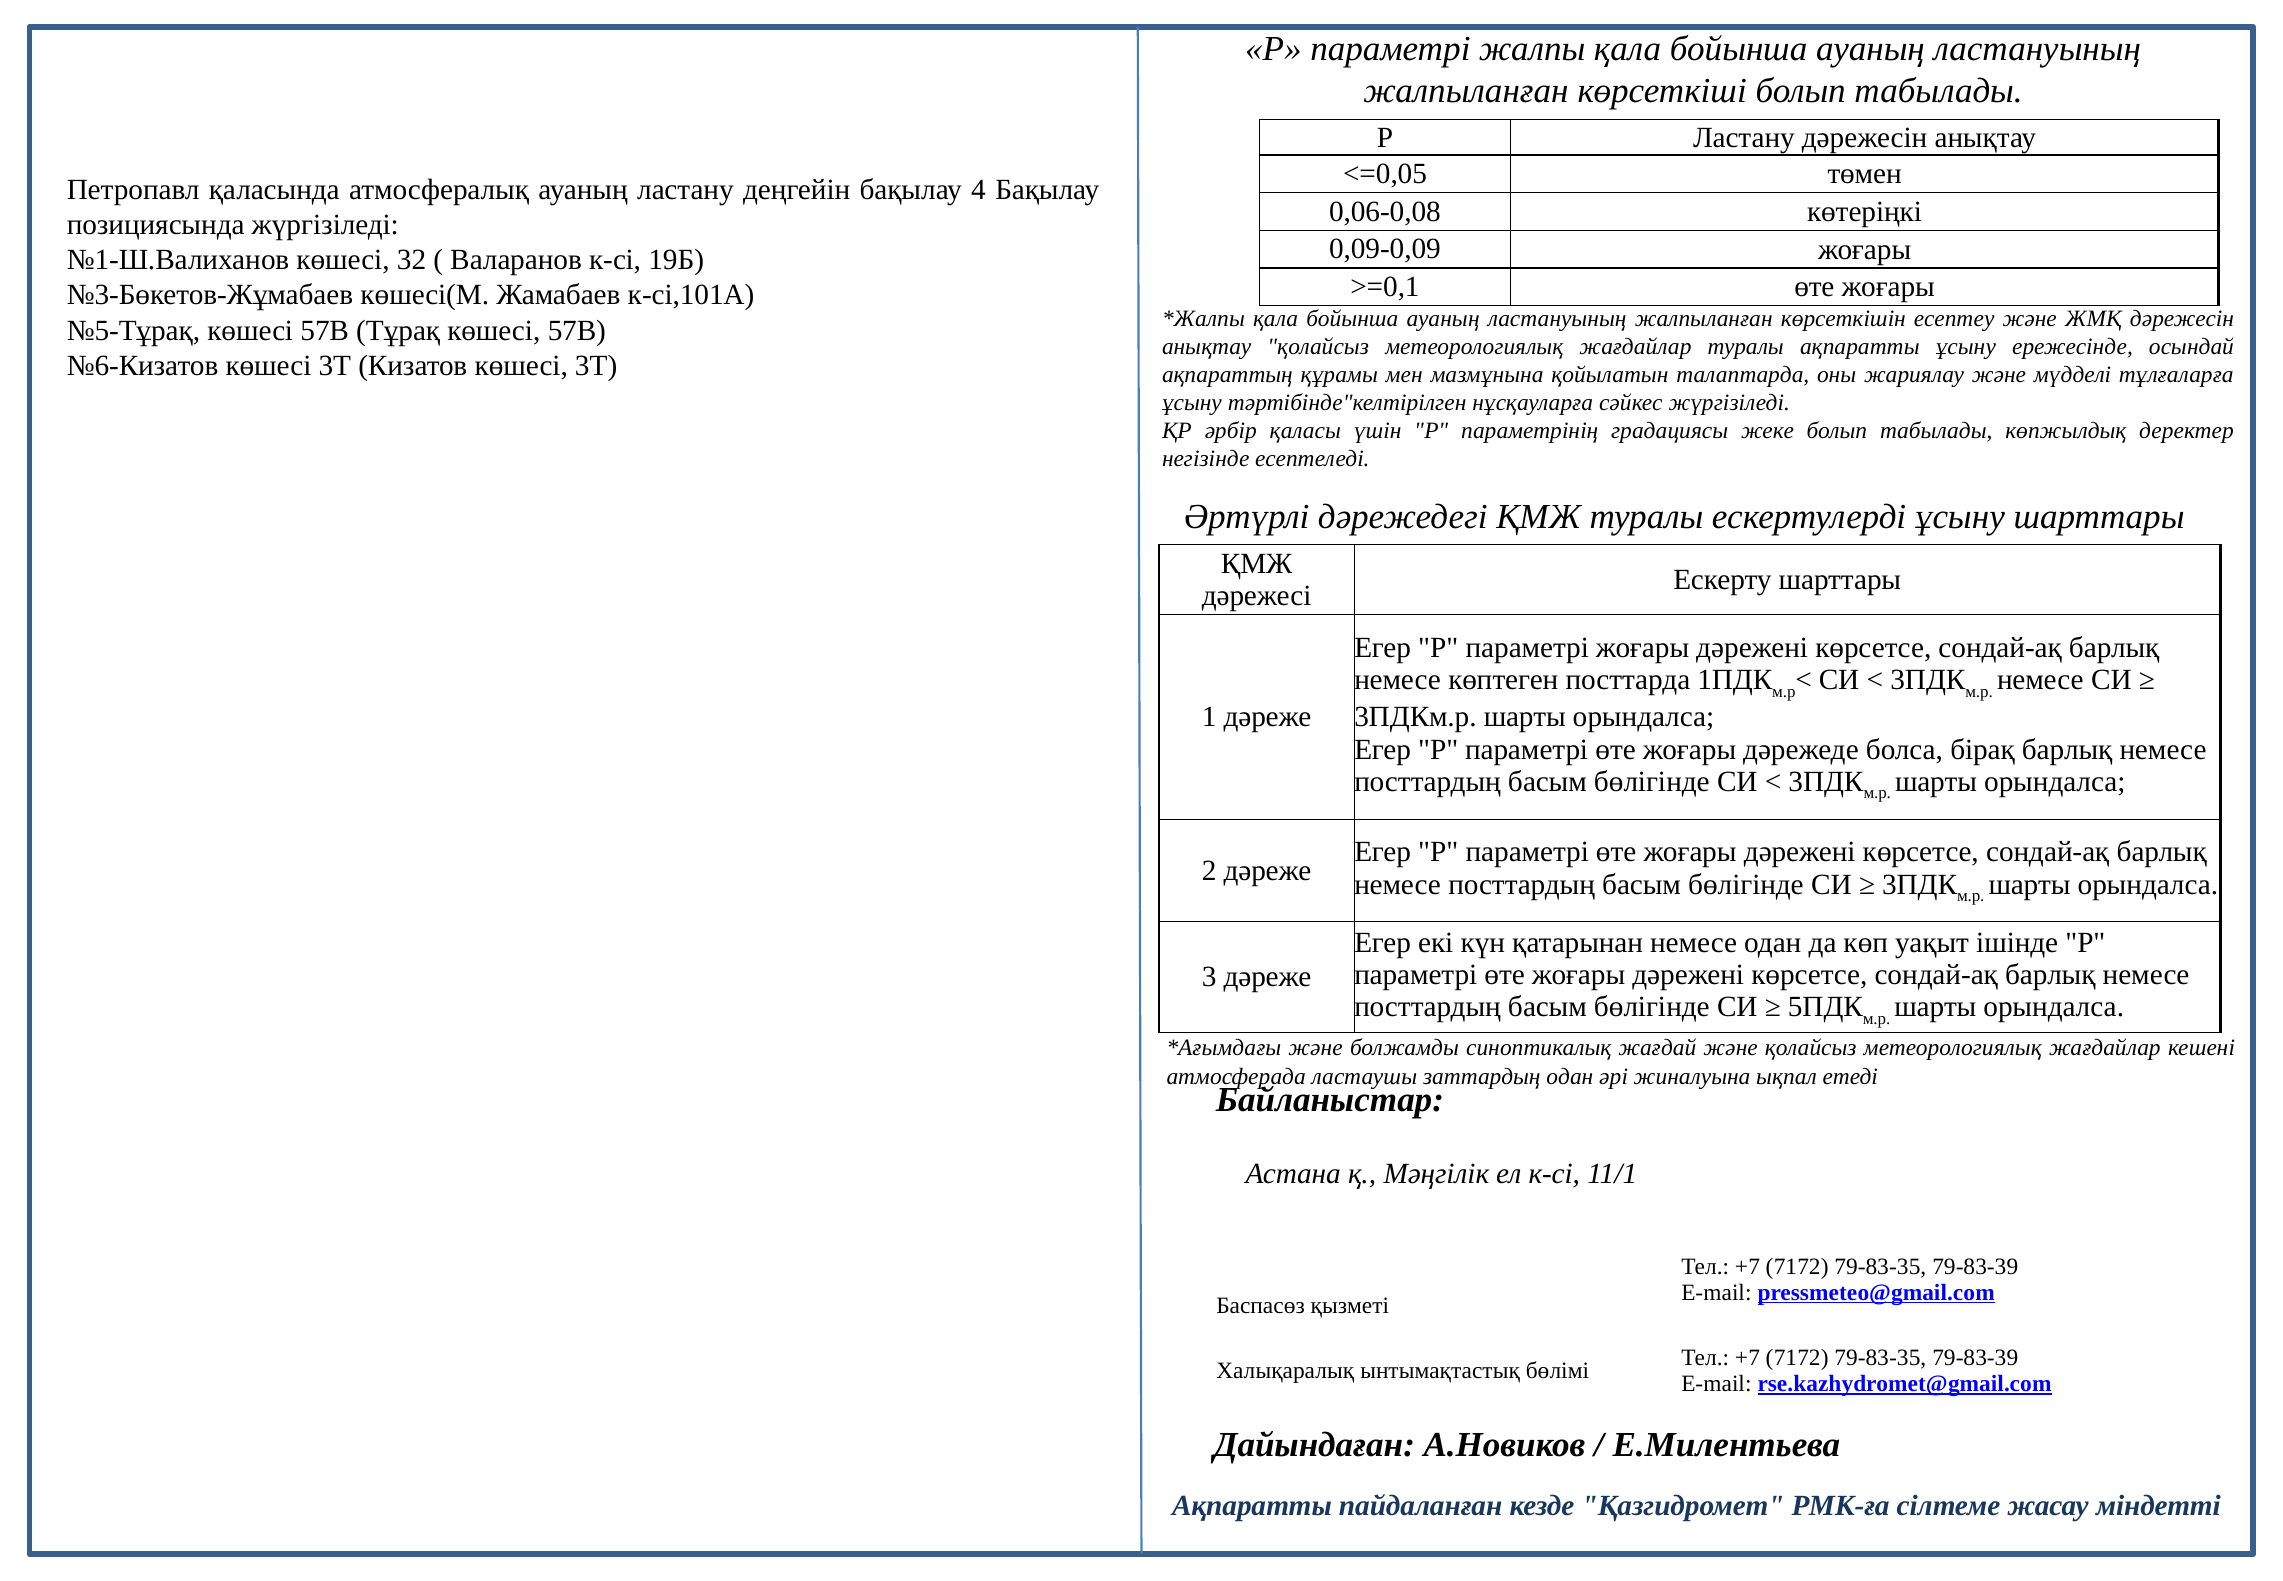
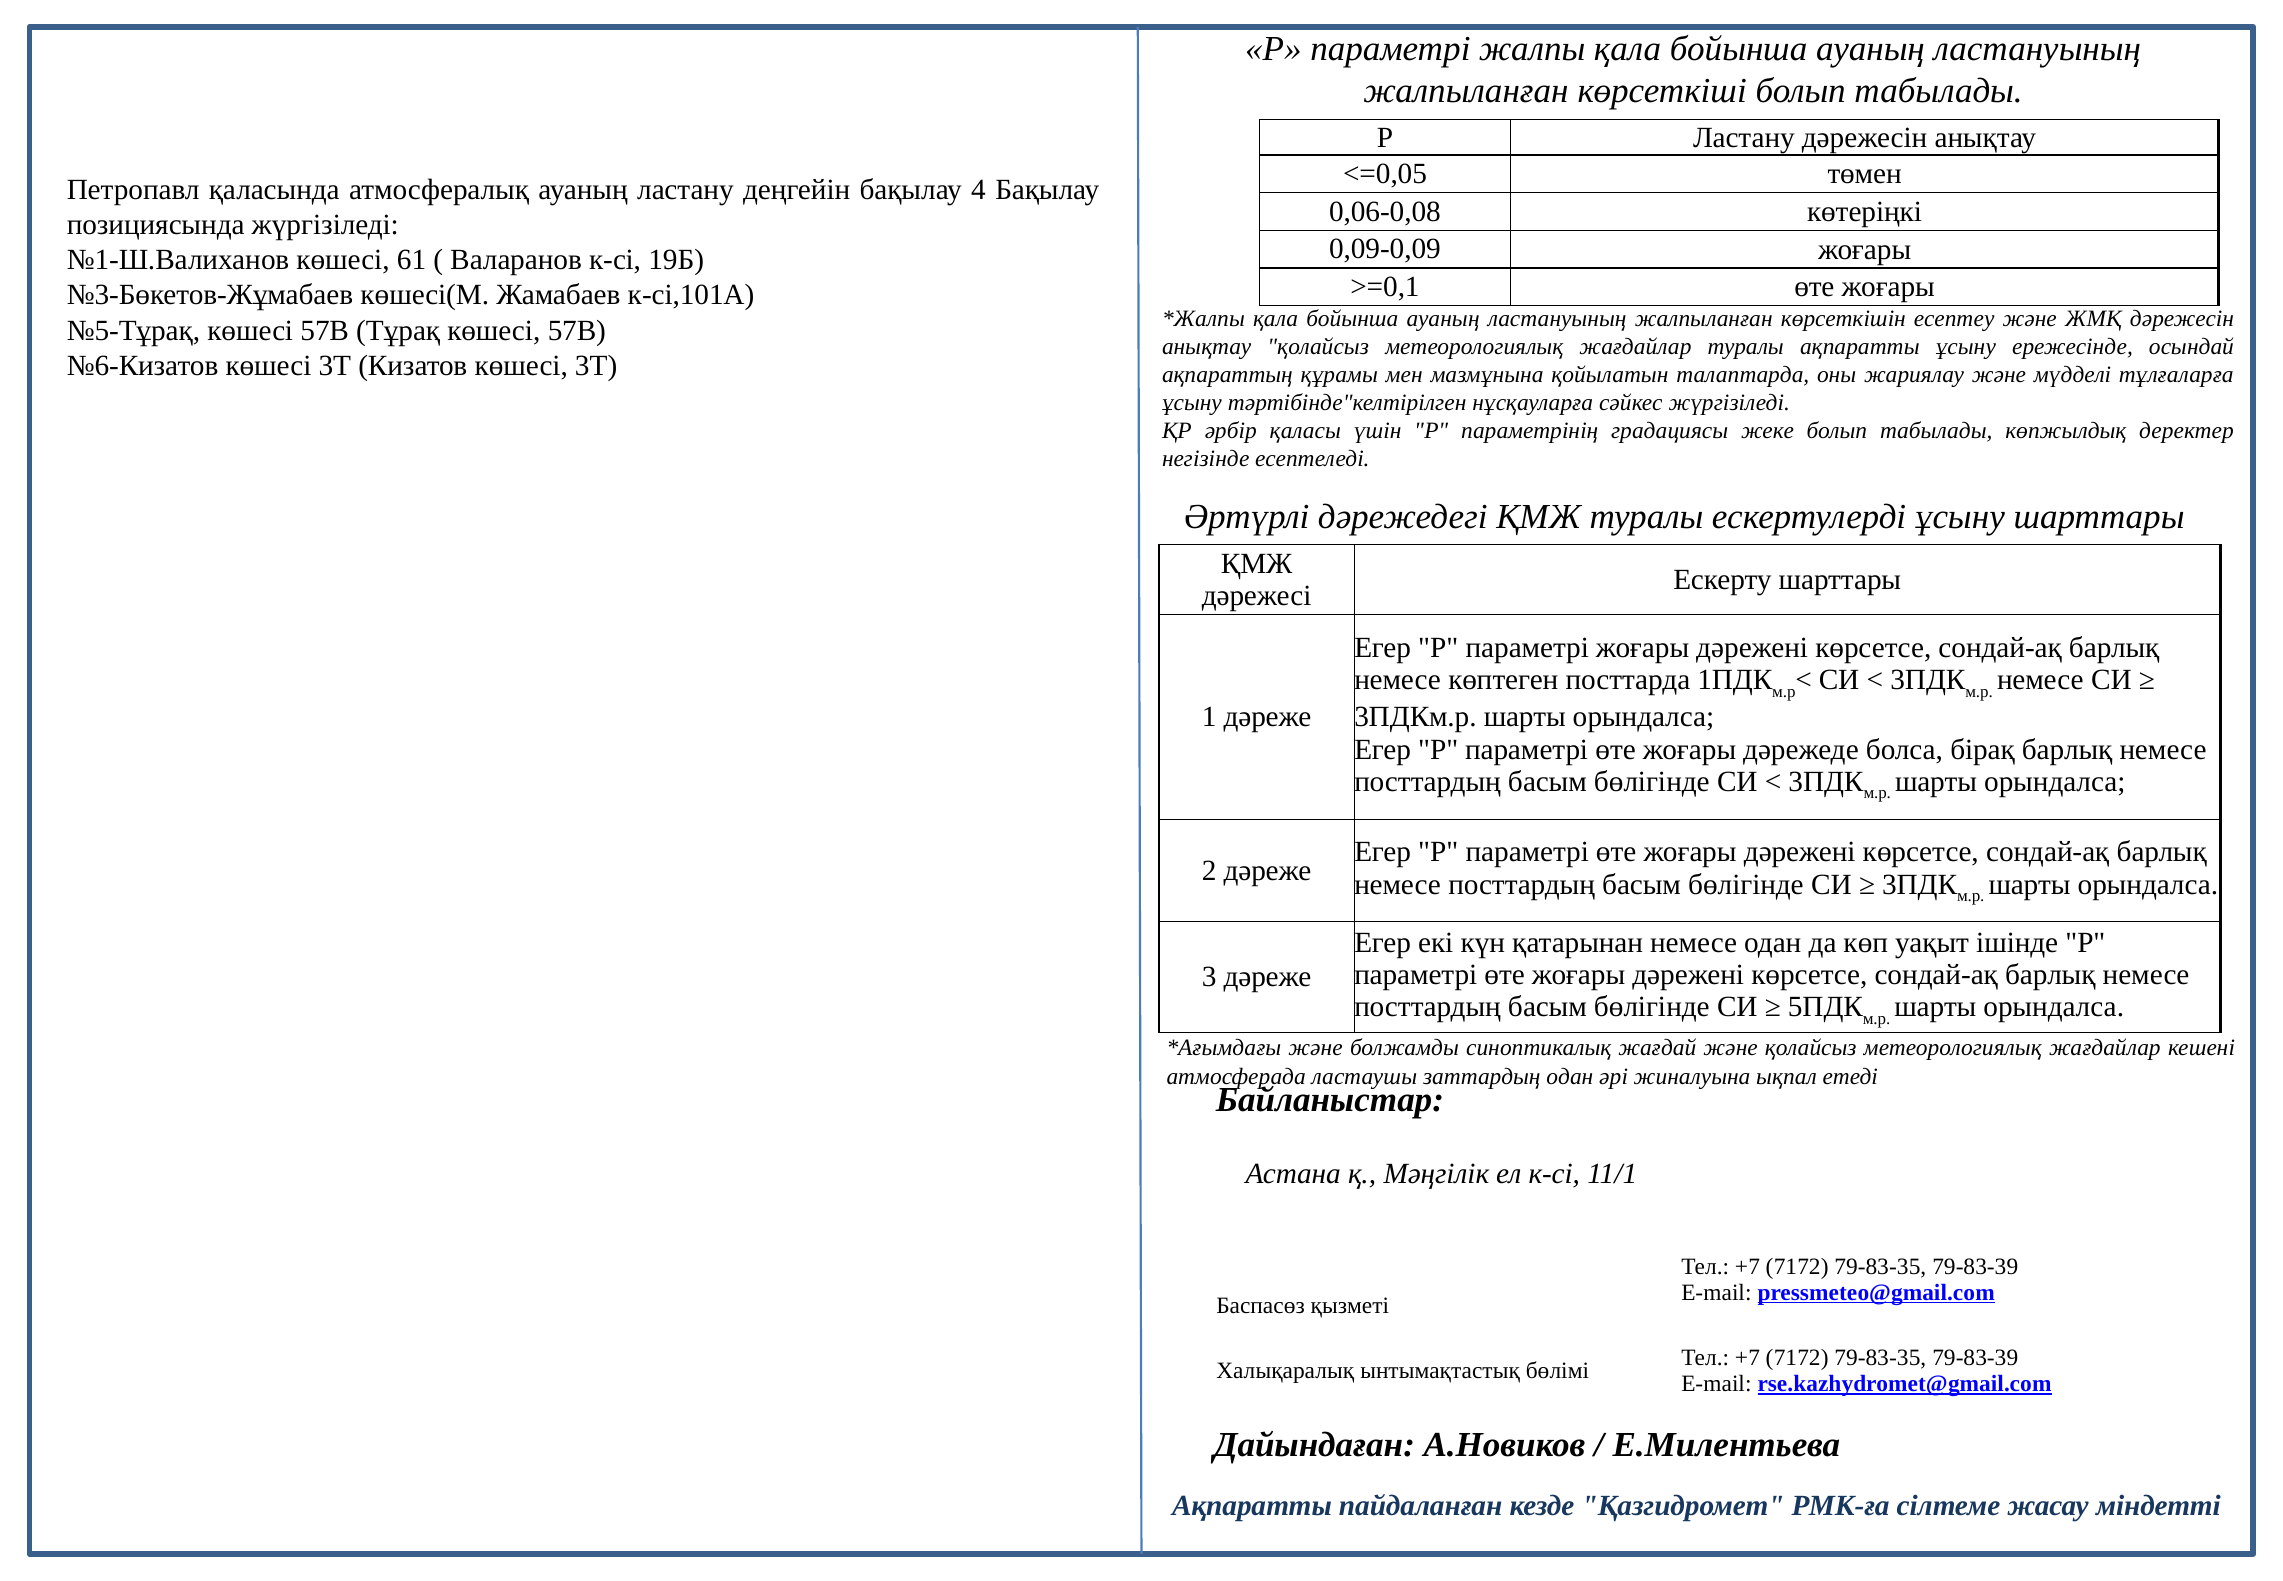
32: 32 -> 61
